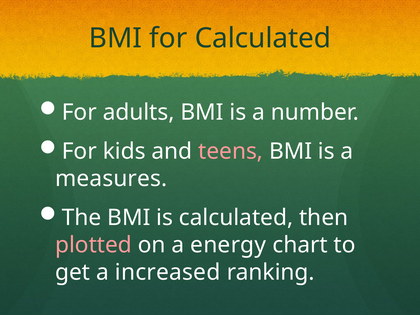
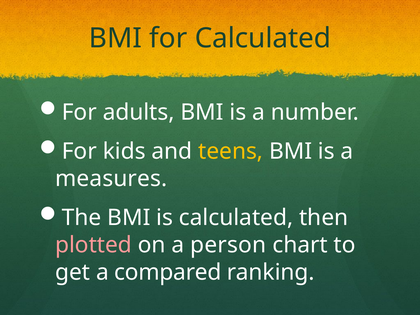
teens colour: pink -> yellow
energy: energy -> person
increased: increased -> compared
